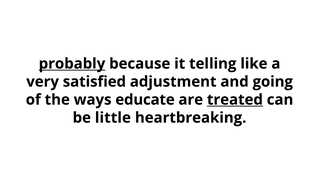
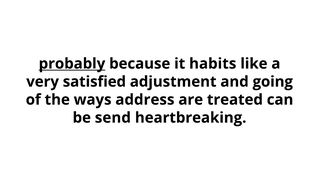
telling: telling -> habits
educate: educate -> address
treated underline: present -> none
little: little -> send
